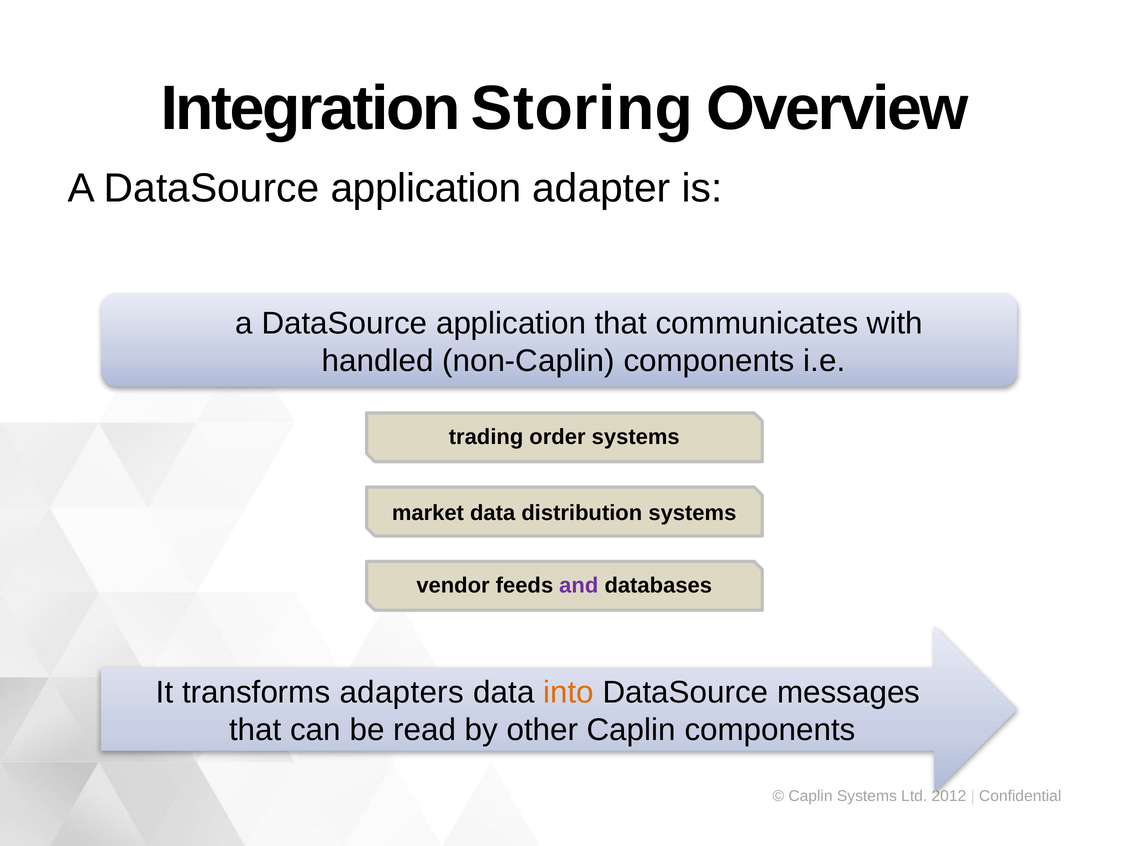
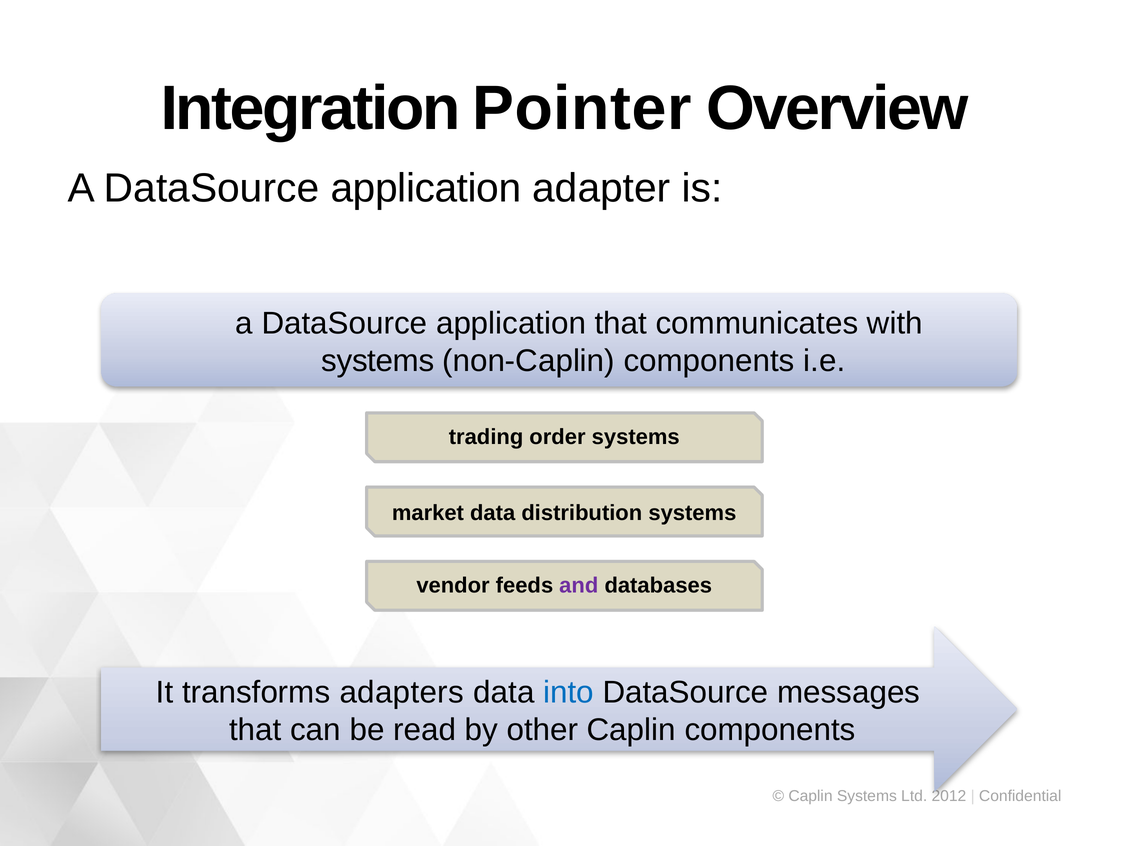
Storing: Storing -> Pointer
handled at (378, 361): handled -> systems
into colour: orange -> blue
